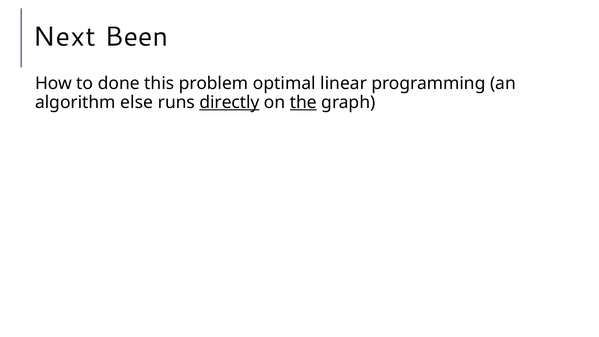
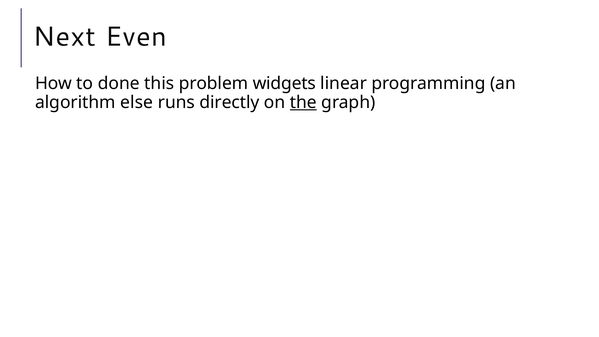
Been: Been -> Even
optimal: optimal -> widgets
directly underline: present -> none
